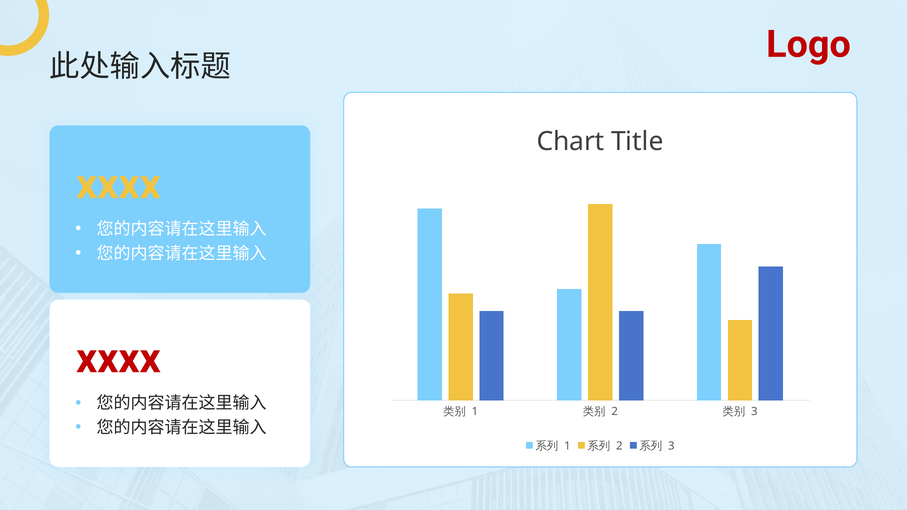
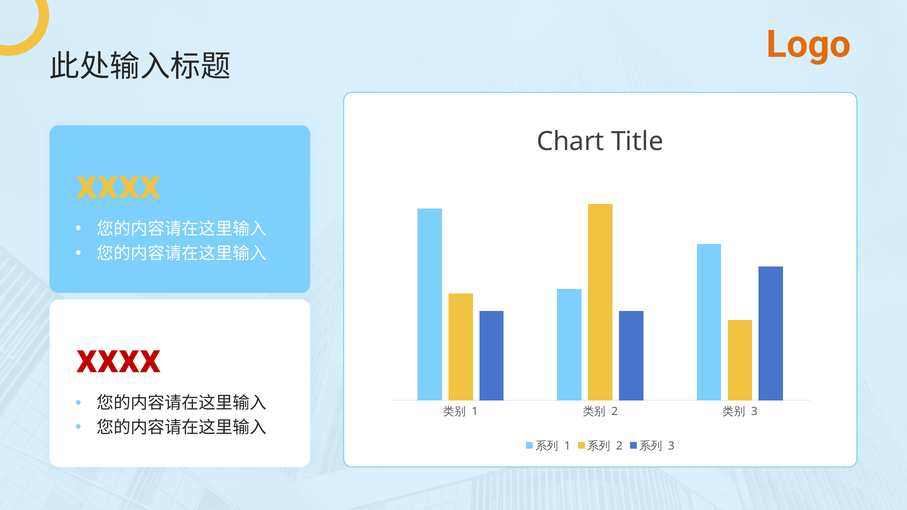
Logo colour: red -> orange
